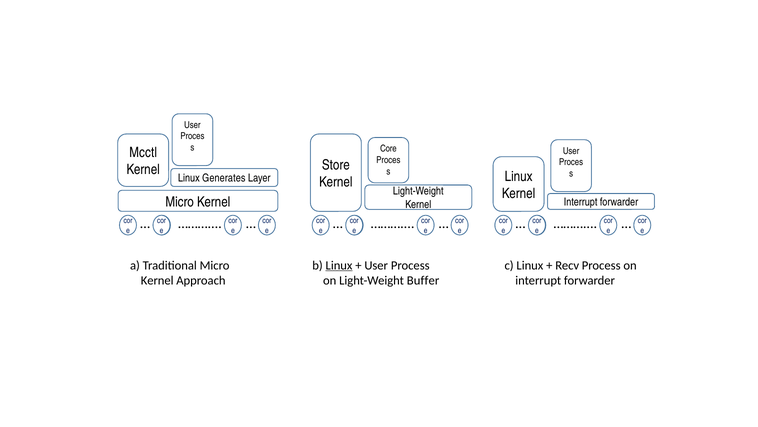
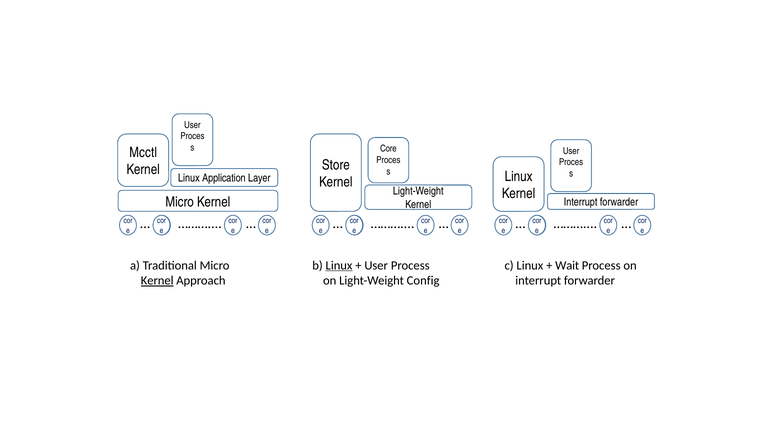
Generates: Generates -> Application
Recv: Recv -> Wait
Kernel at (157, 280) underline: none -> present
Buffer: Buffer -> Config
